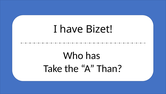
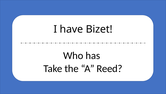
Than: Than -> Reed
